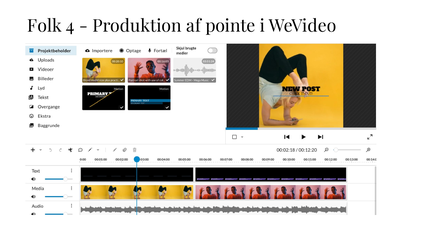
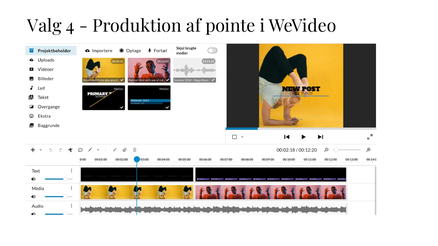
Folk: Folk -> Valg
